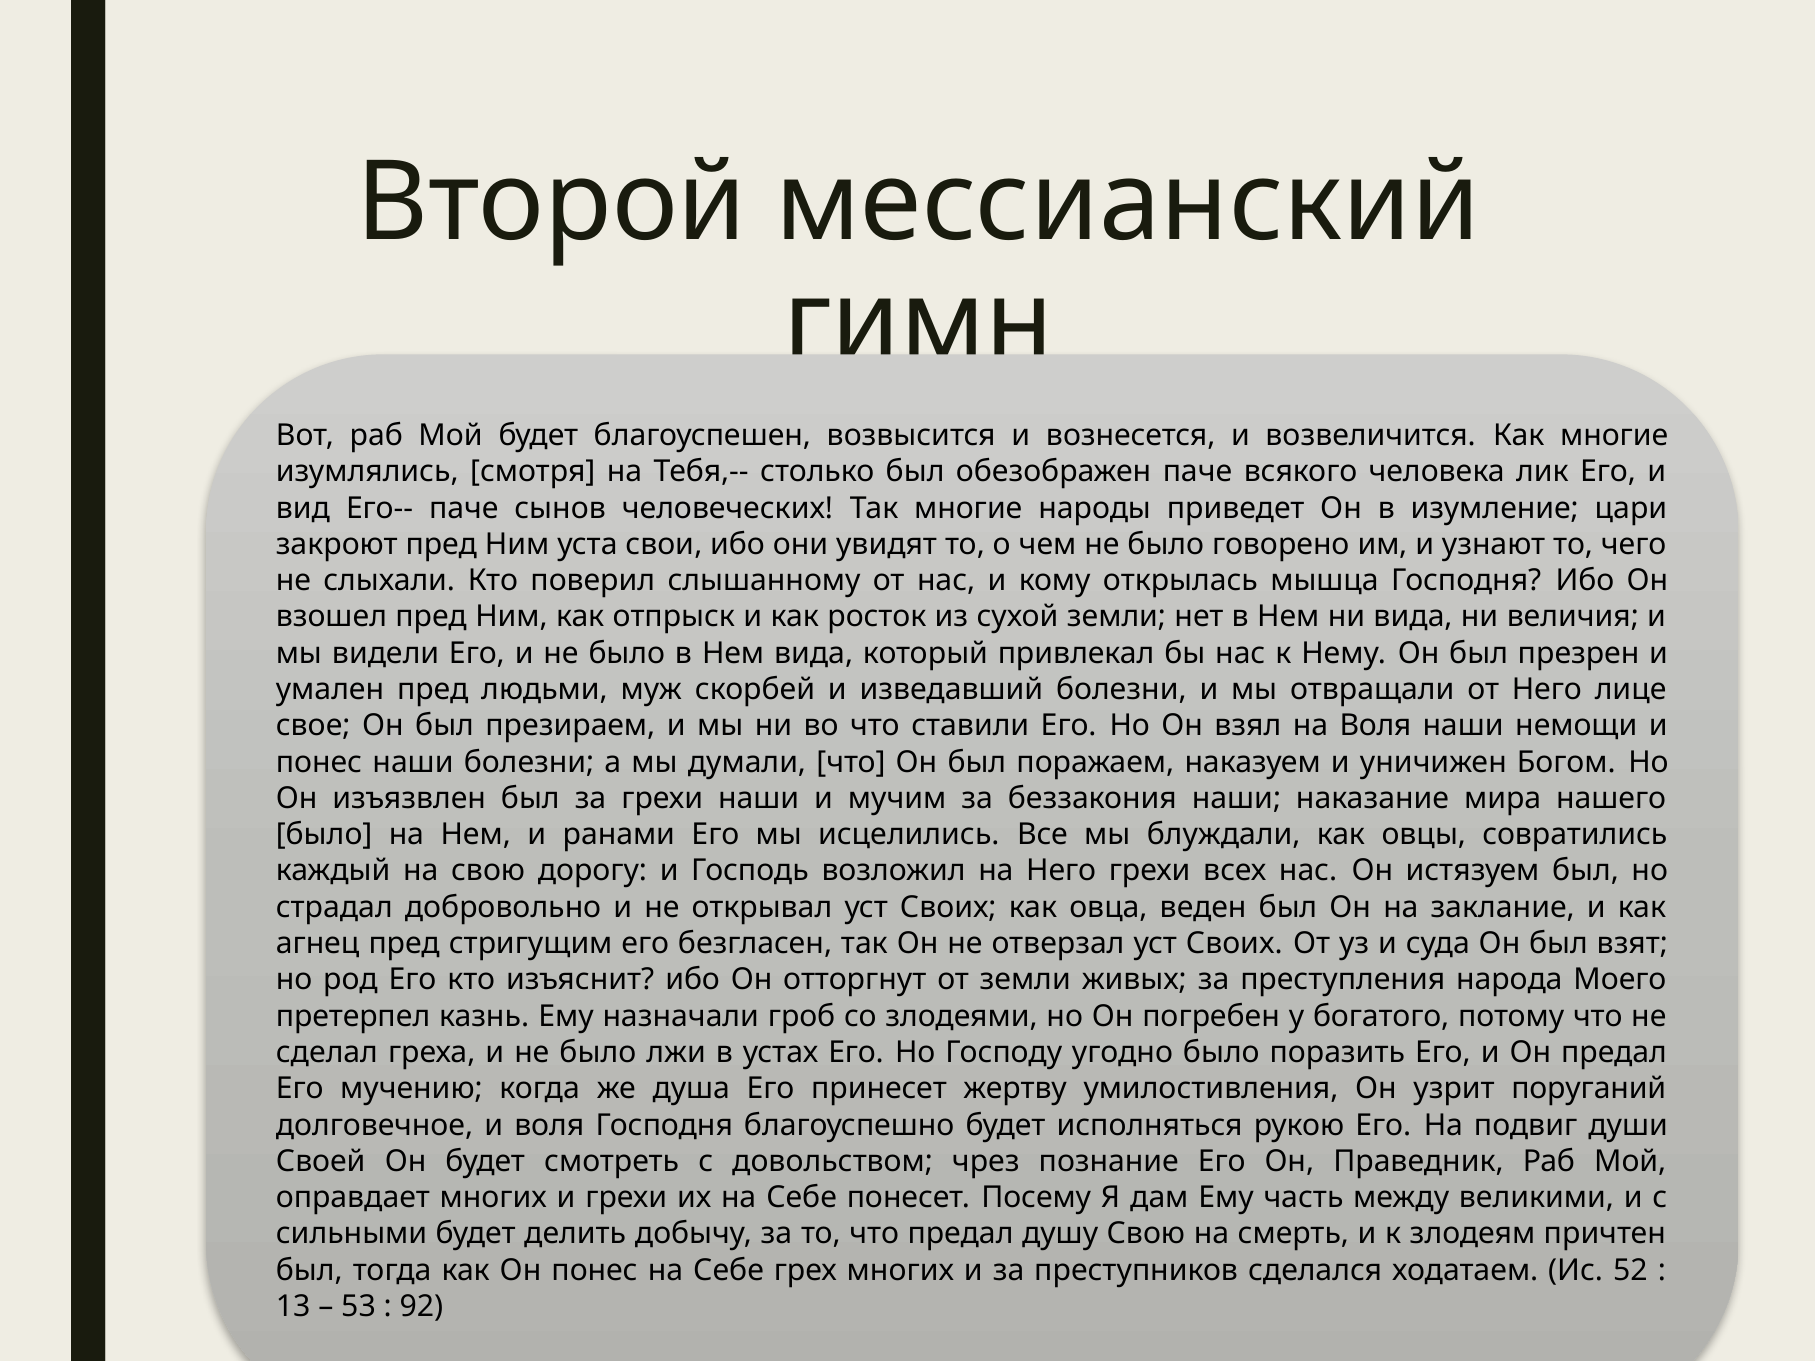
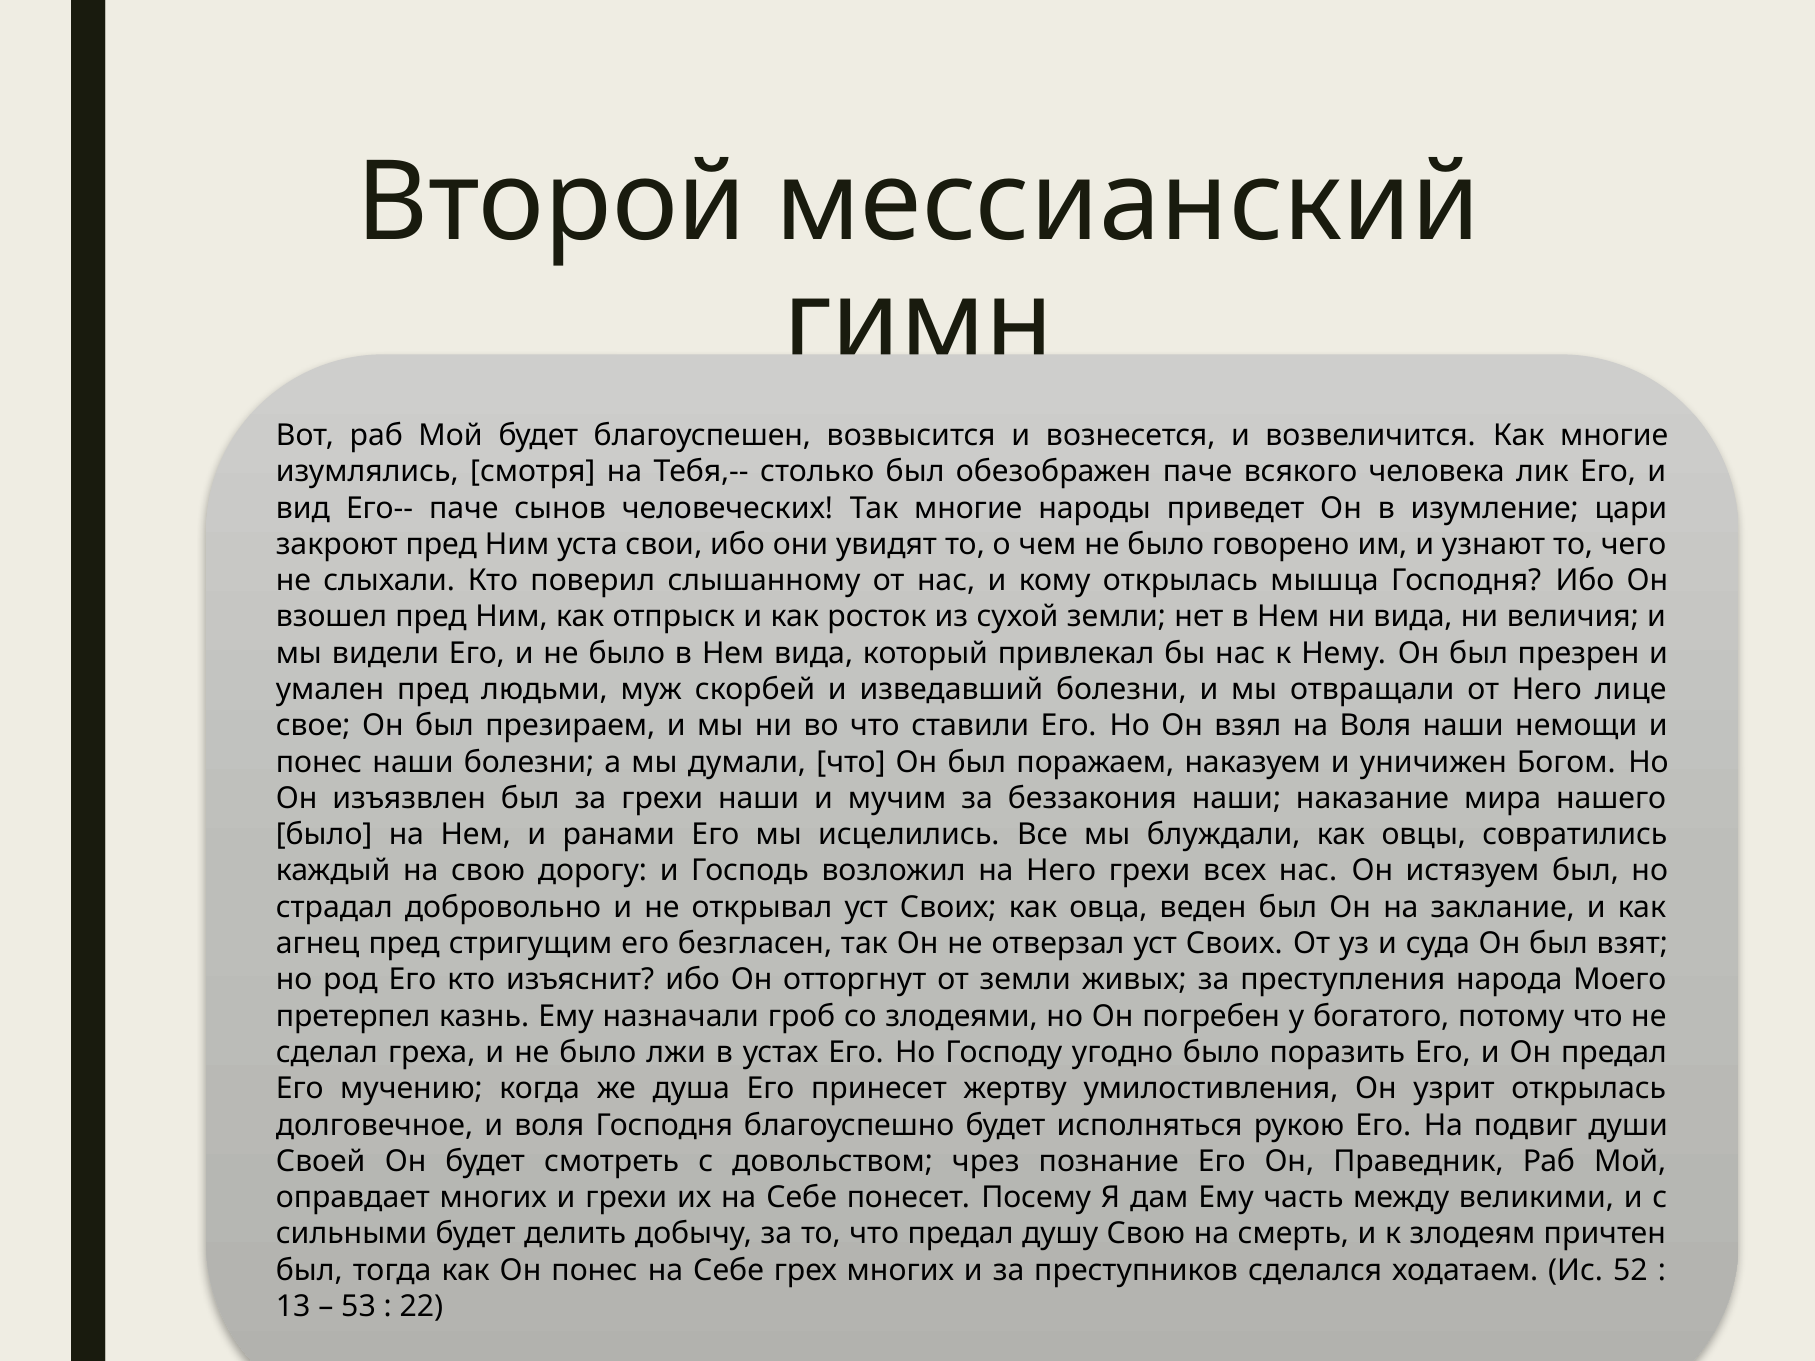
узрит поруганий: поруганий -> открылась
92: 92 -> 22
